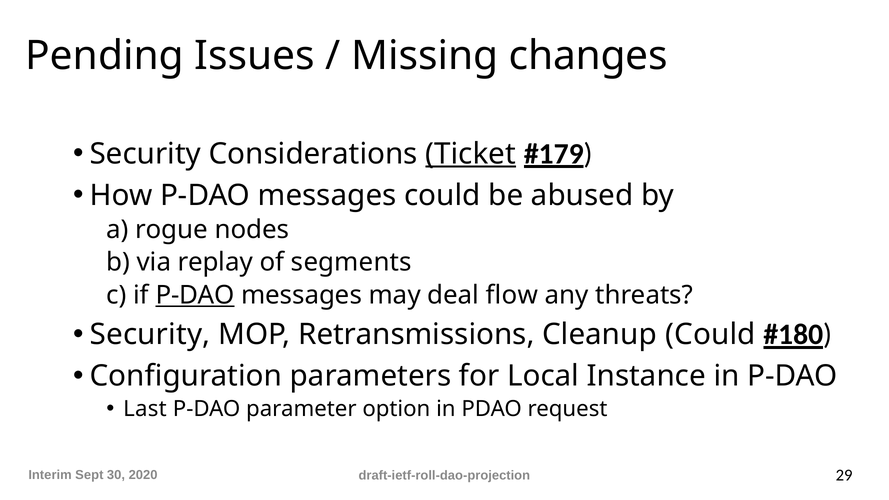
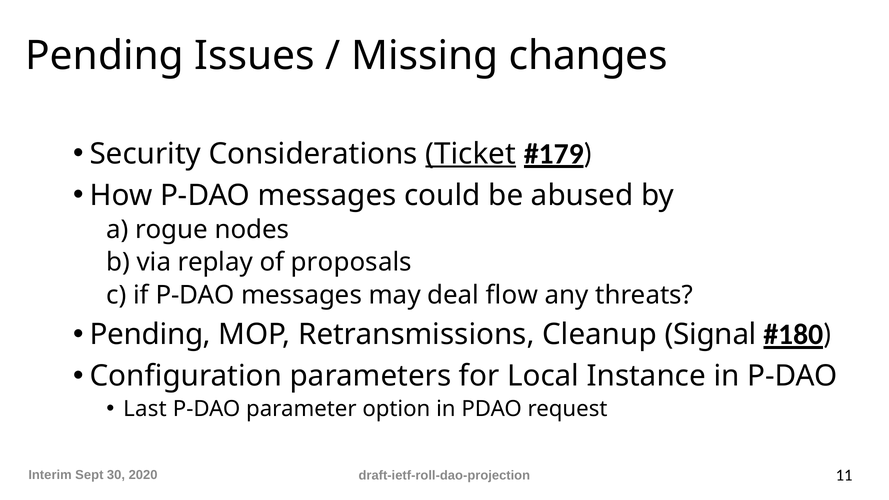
segments: segments -> proposals
P-DAO at (195, 295) underline: present -> none
Security at (150, 335): Security -> Pending
Cleanup Could: Could -> Signal
29: 29 -> 11
